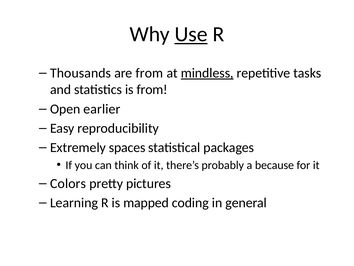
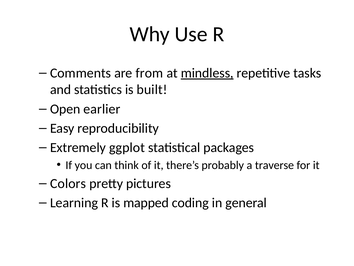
Use underline: present -> none
Thousands: Thousands -> Comments
is from: from -> built
spaces: spaces -> ggplot
because: because -> traverse
